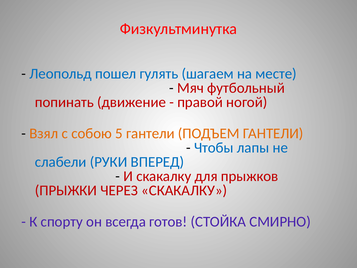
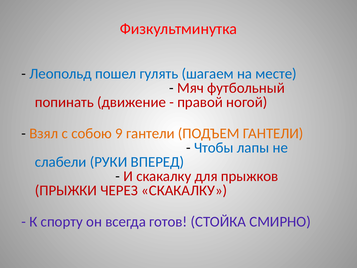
5: 5 -> 9
